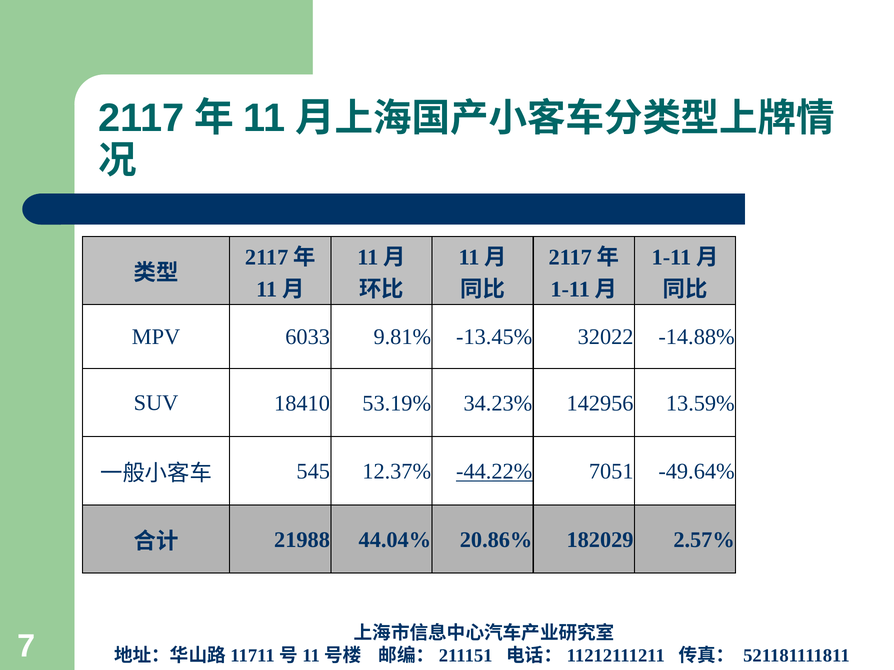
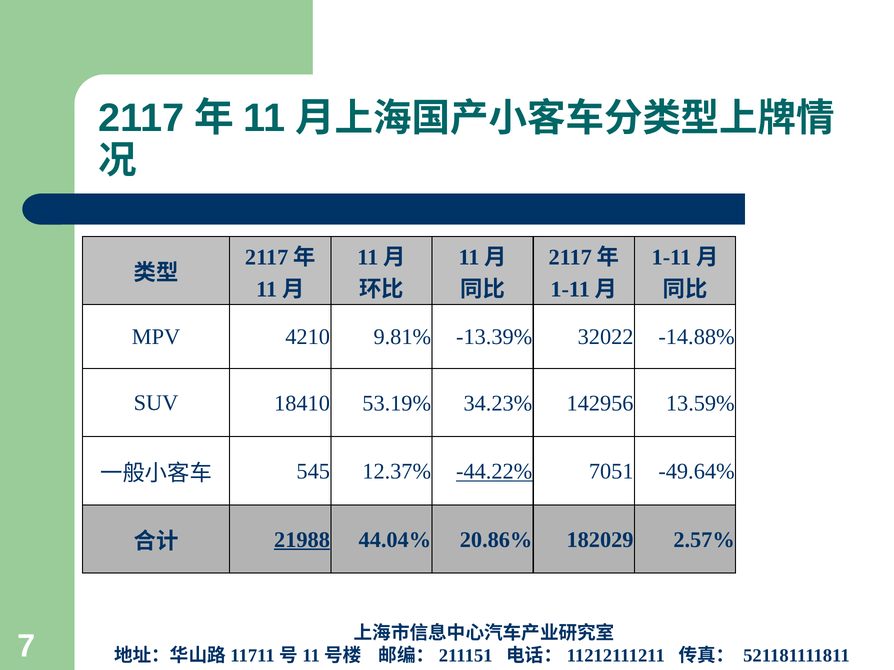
6033: 6033 -> 4210
-13.45%: -13.45% -> -13.39%
21988 underline: none -> present
